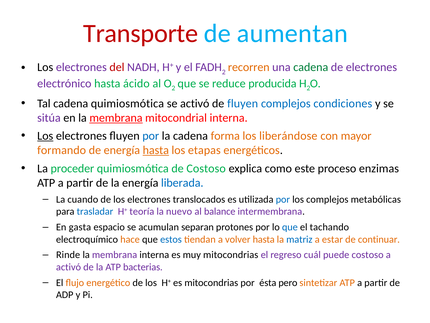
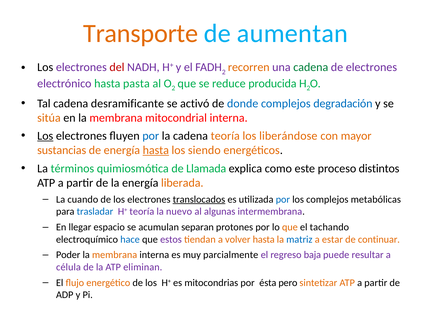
Transporte colour: red -> orange
ácido: ácido -> pasta
cadena quimiosmótica: quimiosmótica -> desramificante
de fluyen: fluyen -> donde
condiciones: condiciones -> degradación
sitúa colour: purple -> orange
membrana at (116, 118) underline: present -> none
cadena forma: forma -> teoría
formando: formando -> sustancias
etapas: etapas -> siendo
proceder: proceder -> términos
de Costoso: Costoso -> Llamada
enzimas: enzimas -> distintos
liberada colour: blue -> orange
translocados underline: none -> present
balance: balance -> algunas
gasta: gasta -> llegar
que at (290, 227) colour: blue -> orange
hace colour: orange -> blue
estos colour: blue -> purple
Rinde: Rinde -> Poder
membrana at (115, 255) colour: purple -> orange
muy mitocondrias: mitocondrias -> parcialmente
cuál: cuál -> baja
puede costoso: costoso -> resultar
activó at (69, 267): activó -> célula
bacterias: bacterias -> eliminan
